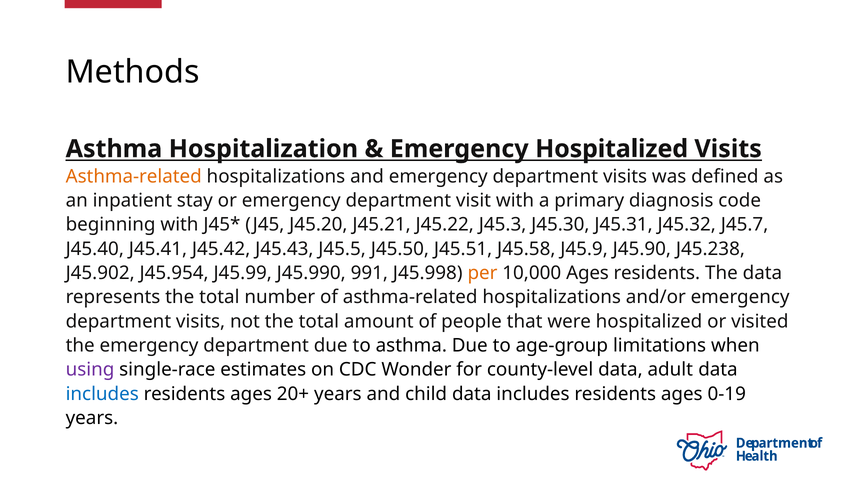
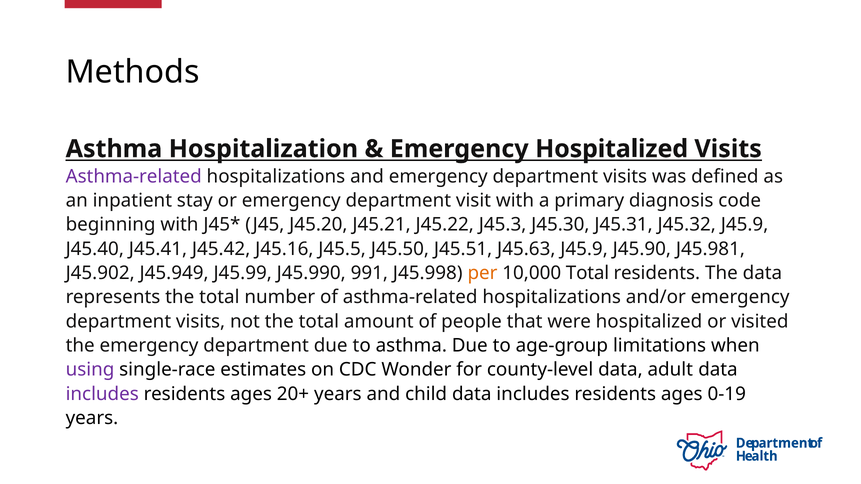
Asthma-related at (134, 176) colour: orange -> purple
J45.32 J45.7: J45.7 -> J45.9
J45.43: J45.43 -> J45.16
J45.58: J45.58 -> J45.63
J45.238: J45.238 -> J45.981
J45.954: J45.954 -> J45.949
10,000 Ages: Ages -> Total
includes at (102, 394) colour: blue -> purple
